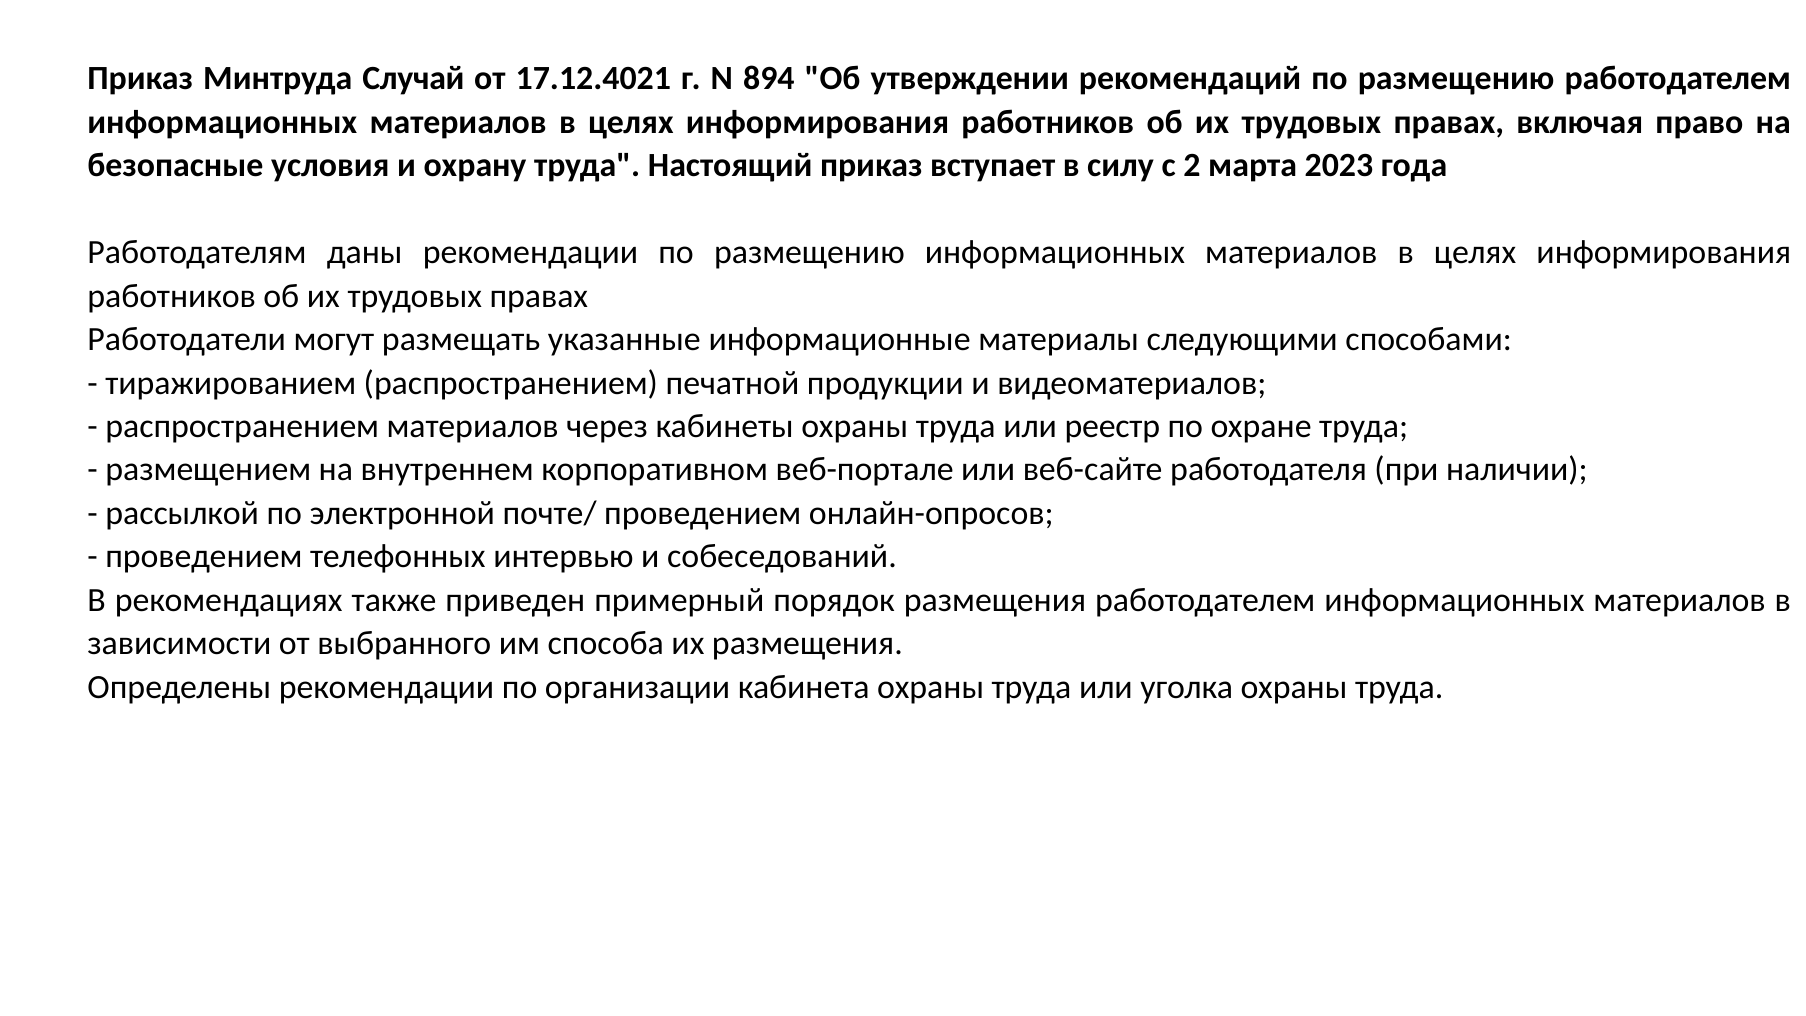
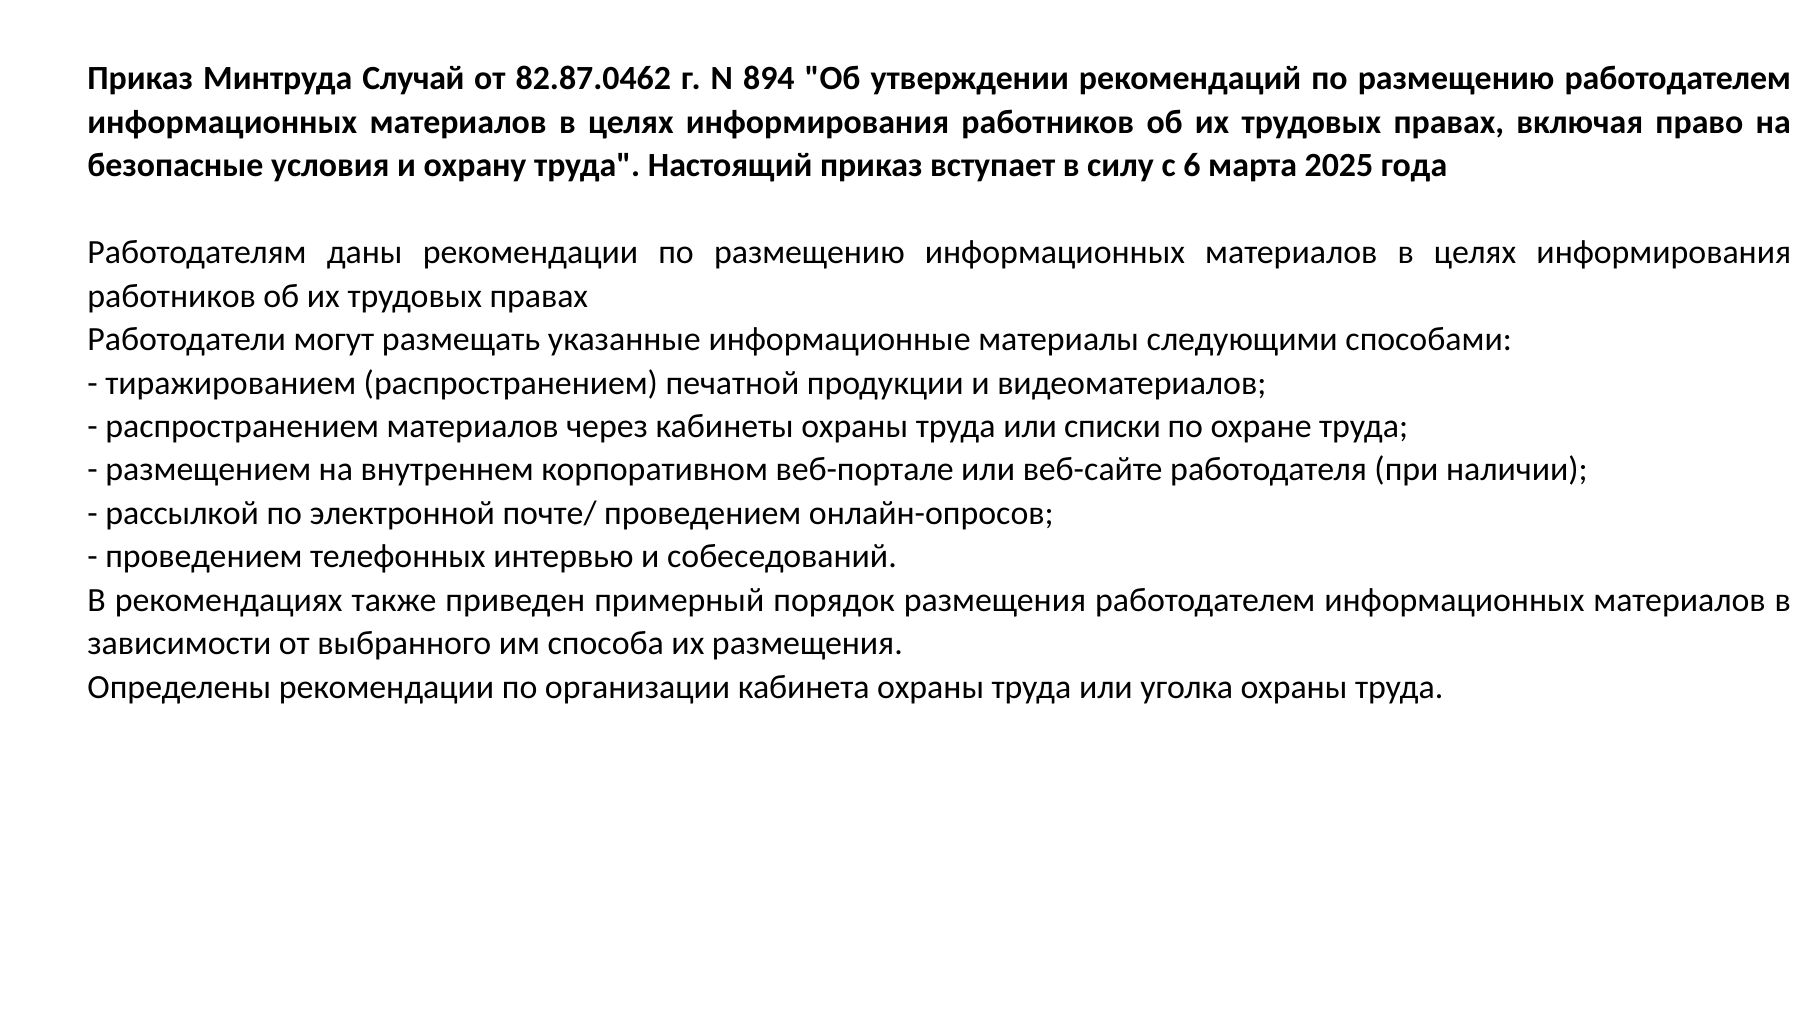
17.12.4021: 17.12.4021 -> 82.87.0462
2: 2 -> 6
2023: 2023 -> 2025
реестр: реестр -> списки
